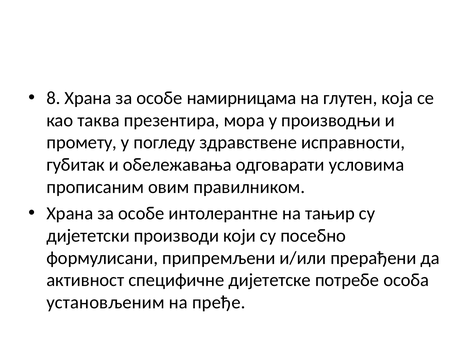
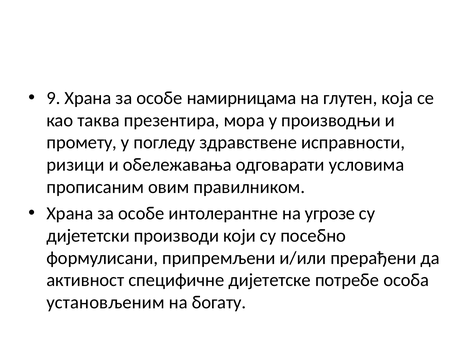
8: 8 -> 9
губитак: губитак -> ризици
тањир: тањир -> угрозе
пређе: пређе -> богату
